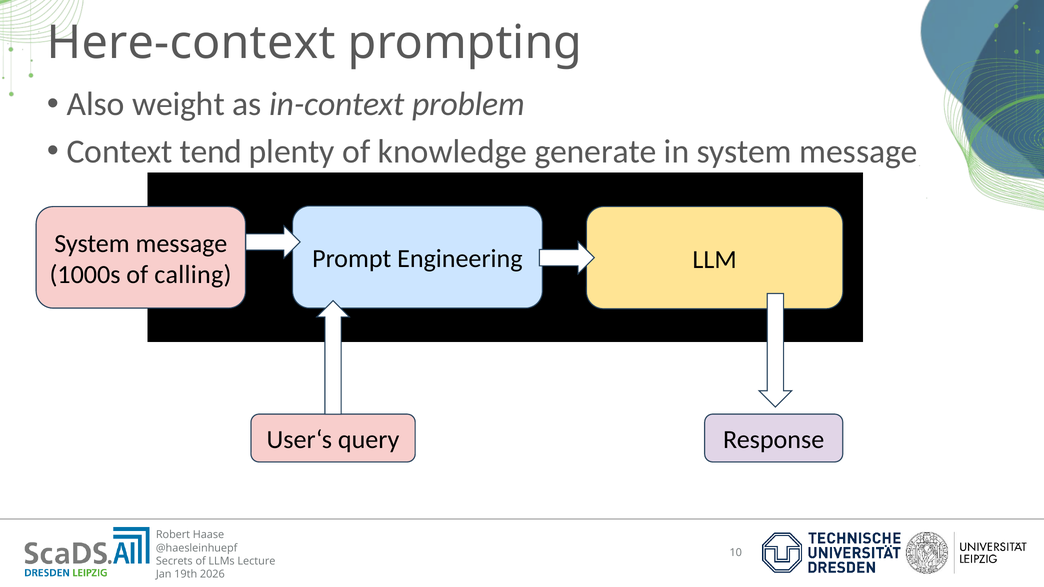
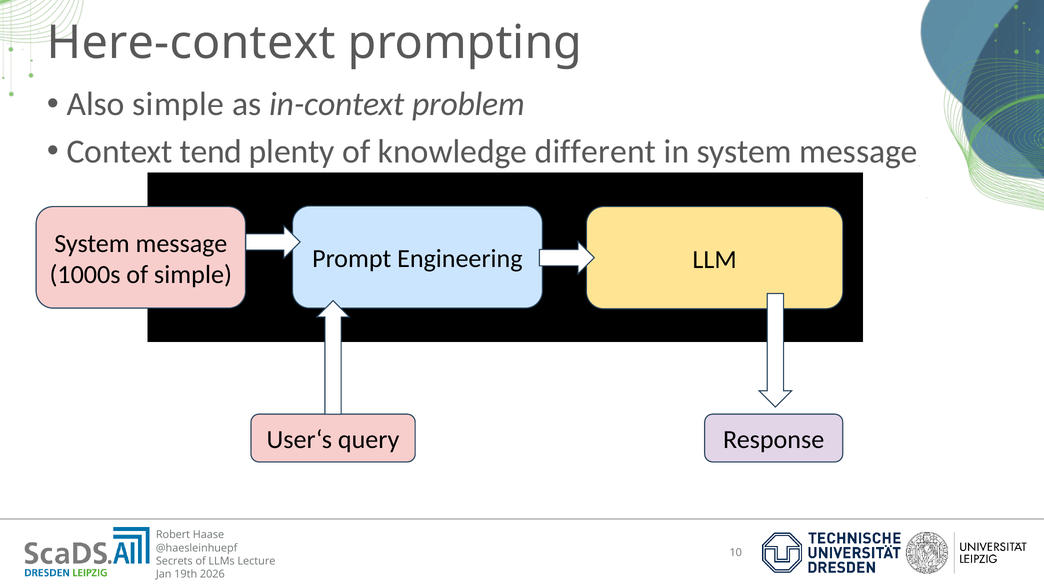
Also weight: weight -> simple
generate: generate -> different
of calling: calling -> simple
